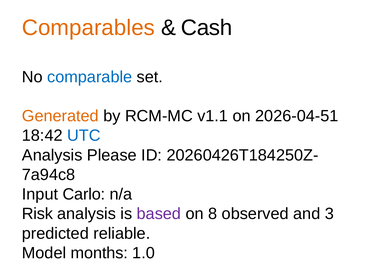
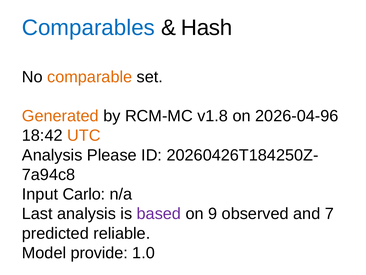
Comparables colour: orange -> blue
Cash: Cash -> Hash
comparable colour: blue -> orange
v1.1: v1.1 -> v1.8
2026-04-51: 2026-04-51 -> 2026-04-96
UTC colour: blue -> orange
Risk: Risk -> Last
8: 8 -> 9
3: 3 -> 7
months: months -> provide
